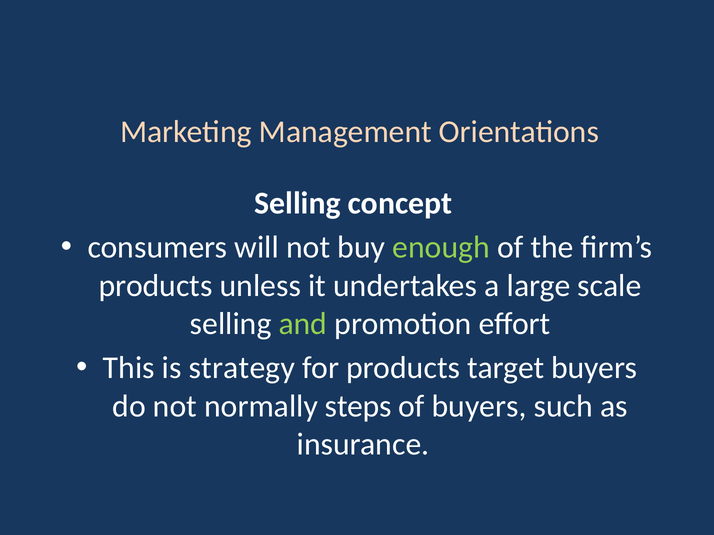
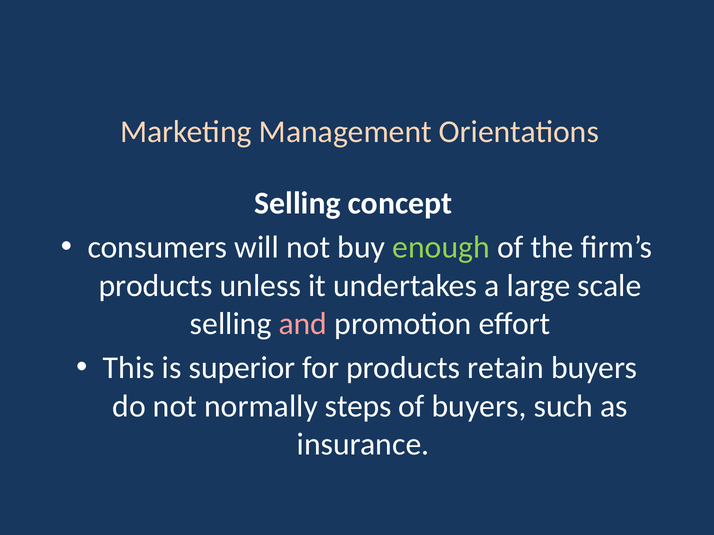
and colour: light green -> pink
strategy: strategy -> superior
target: target -> retain
